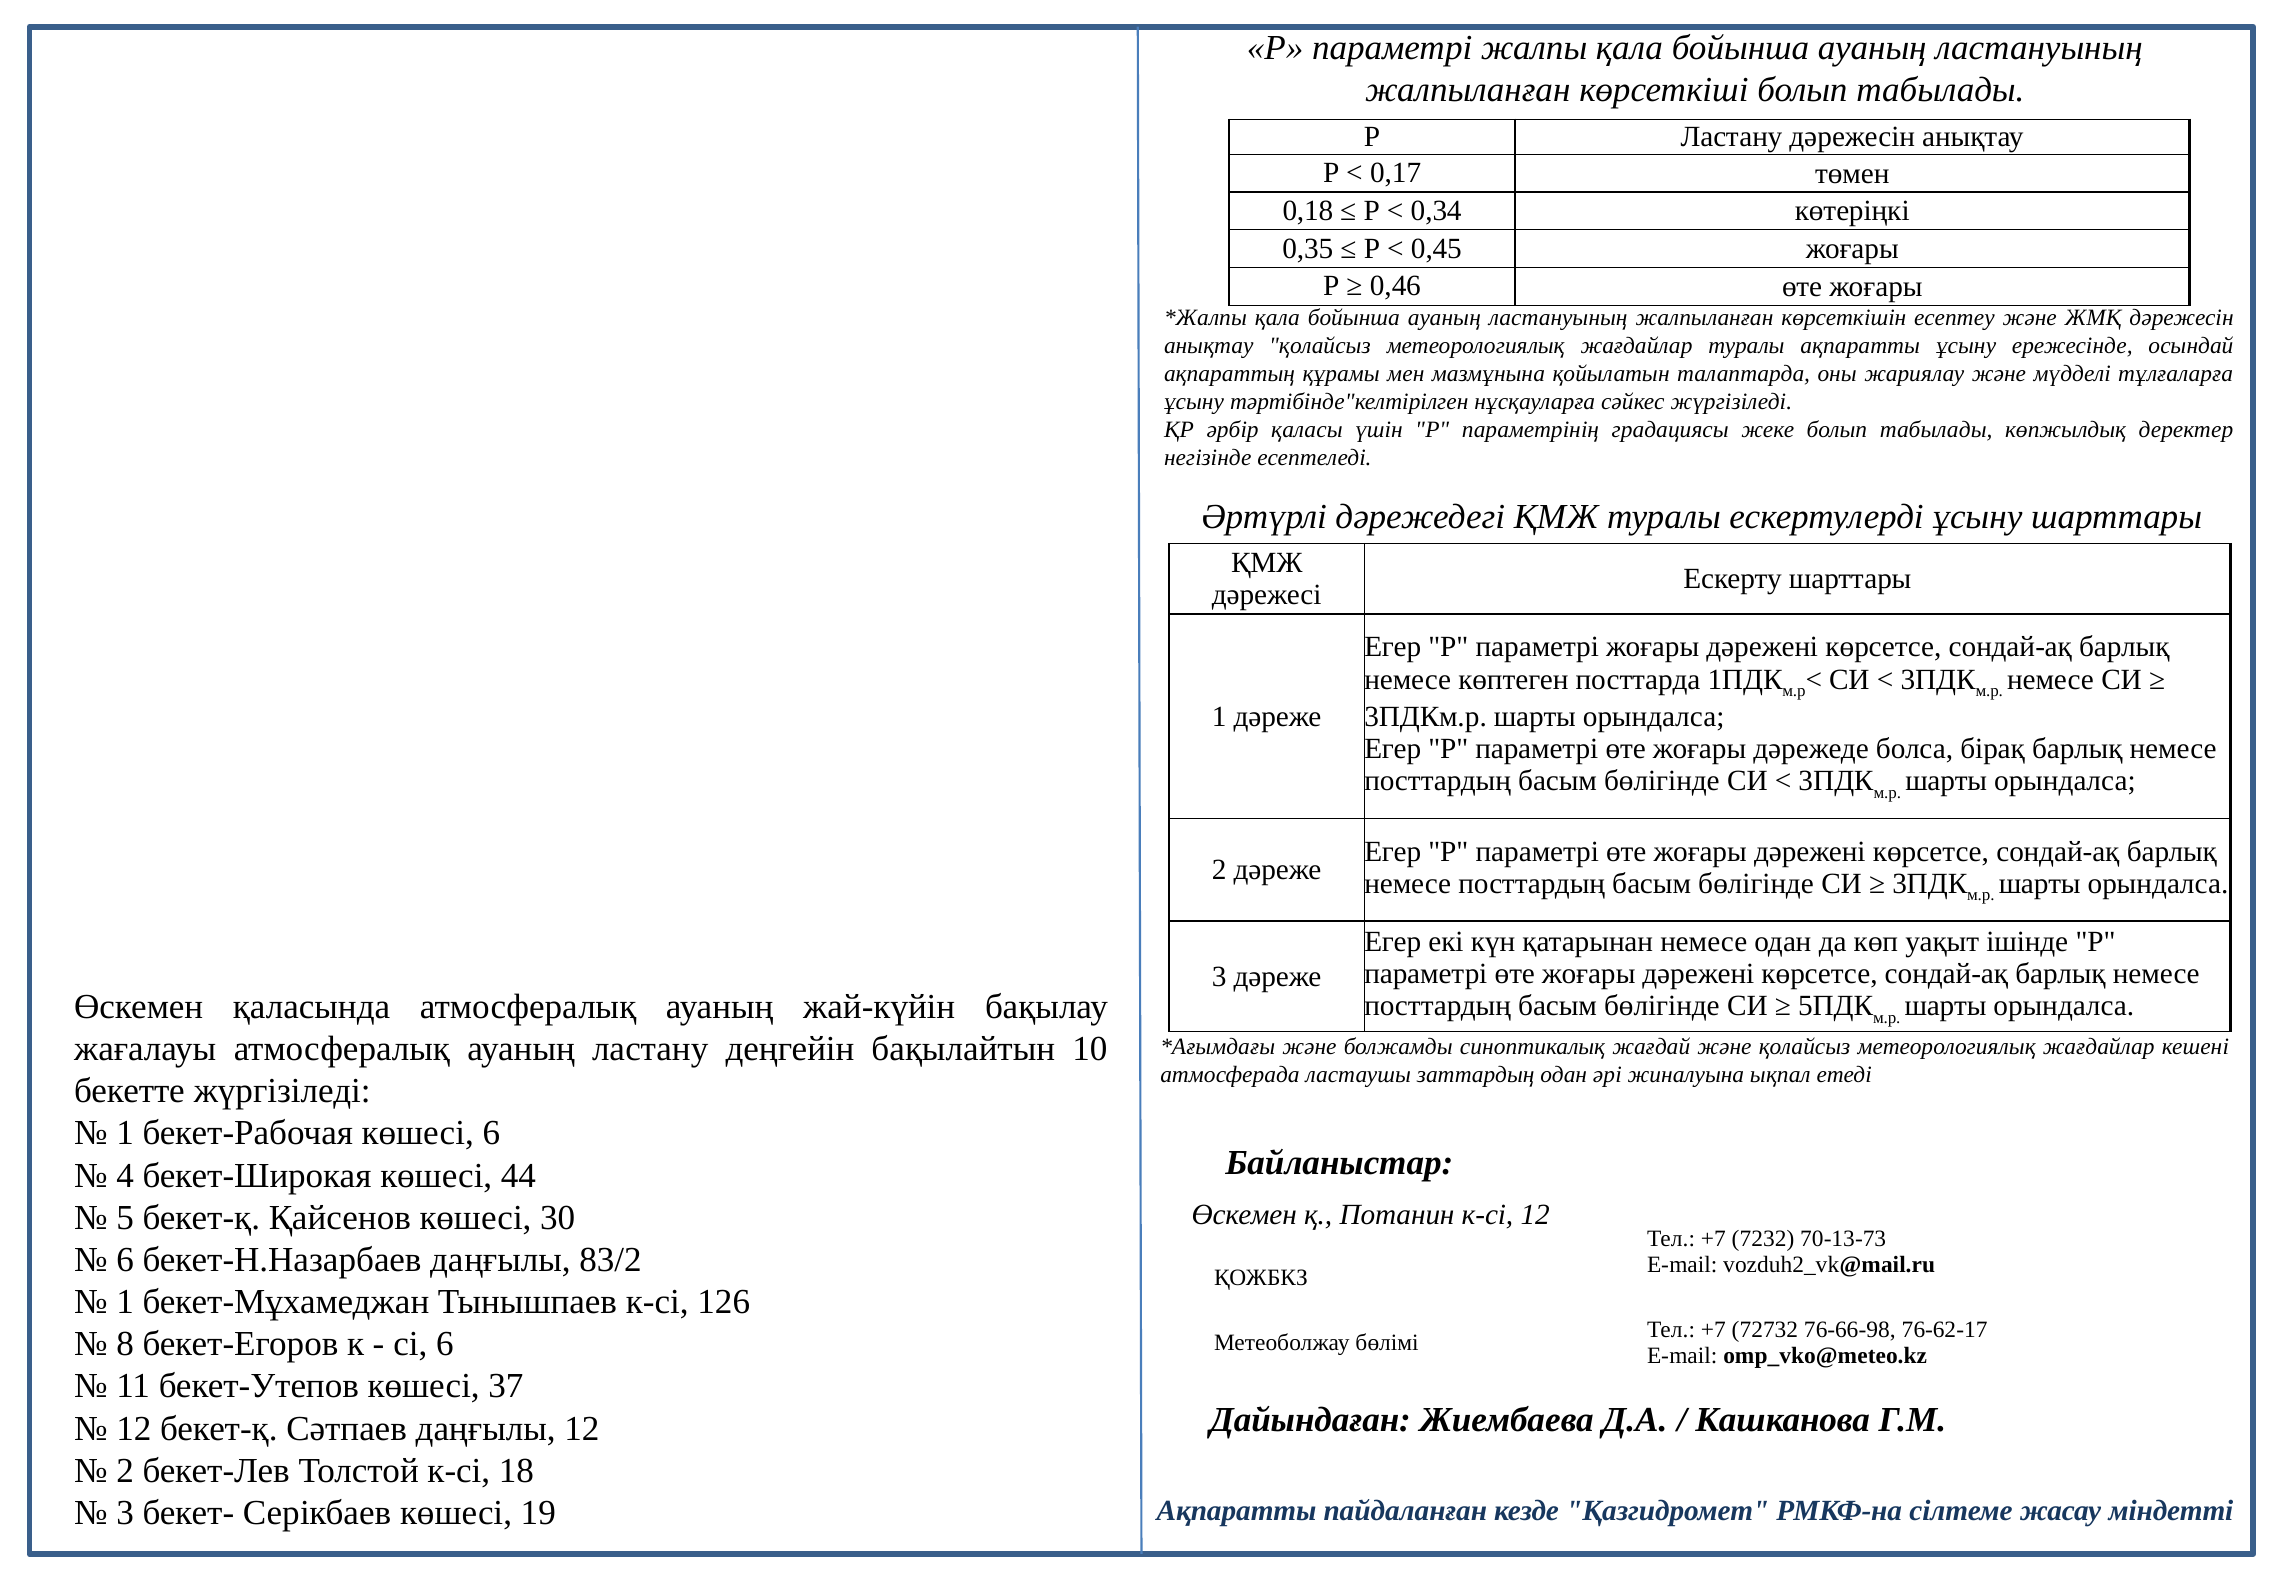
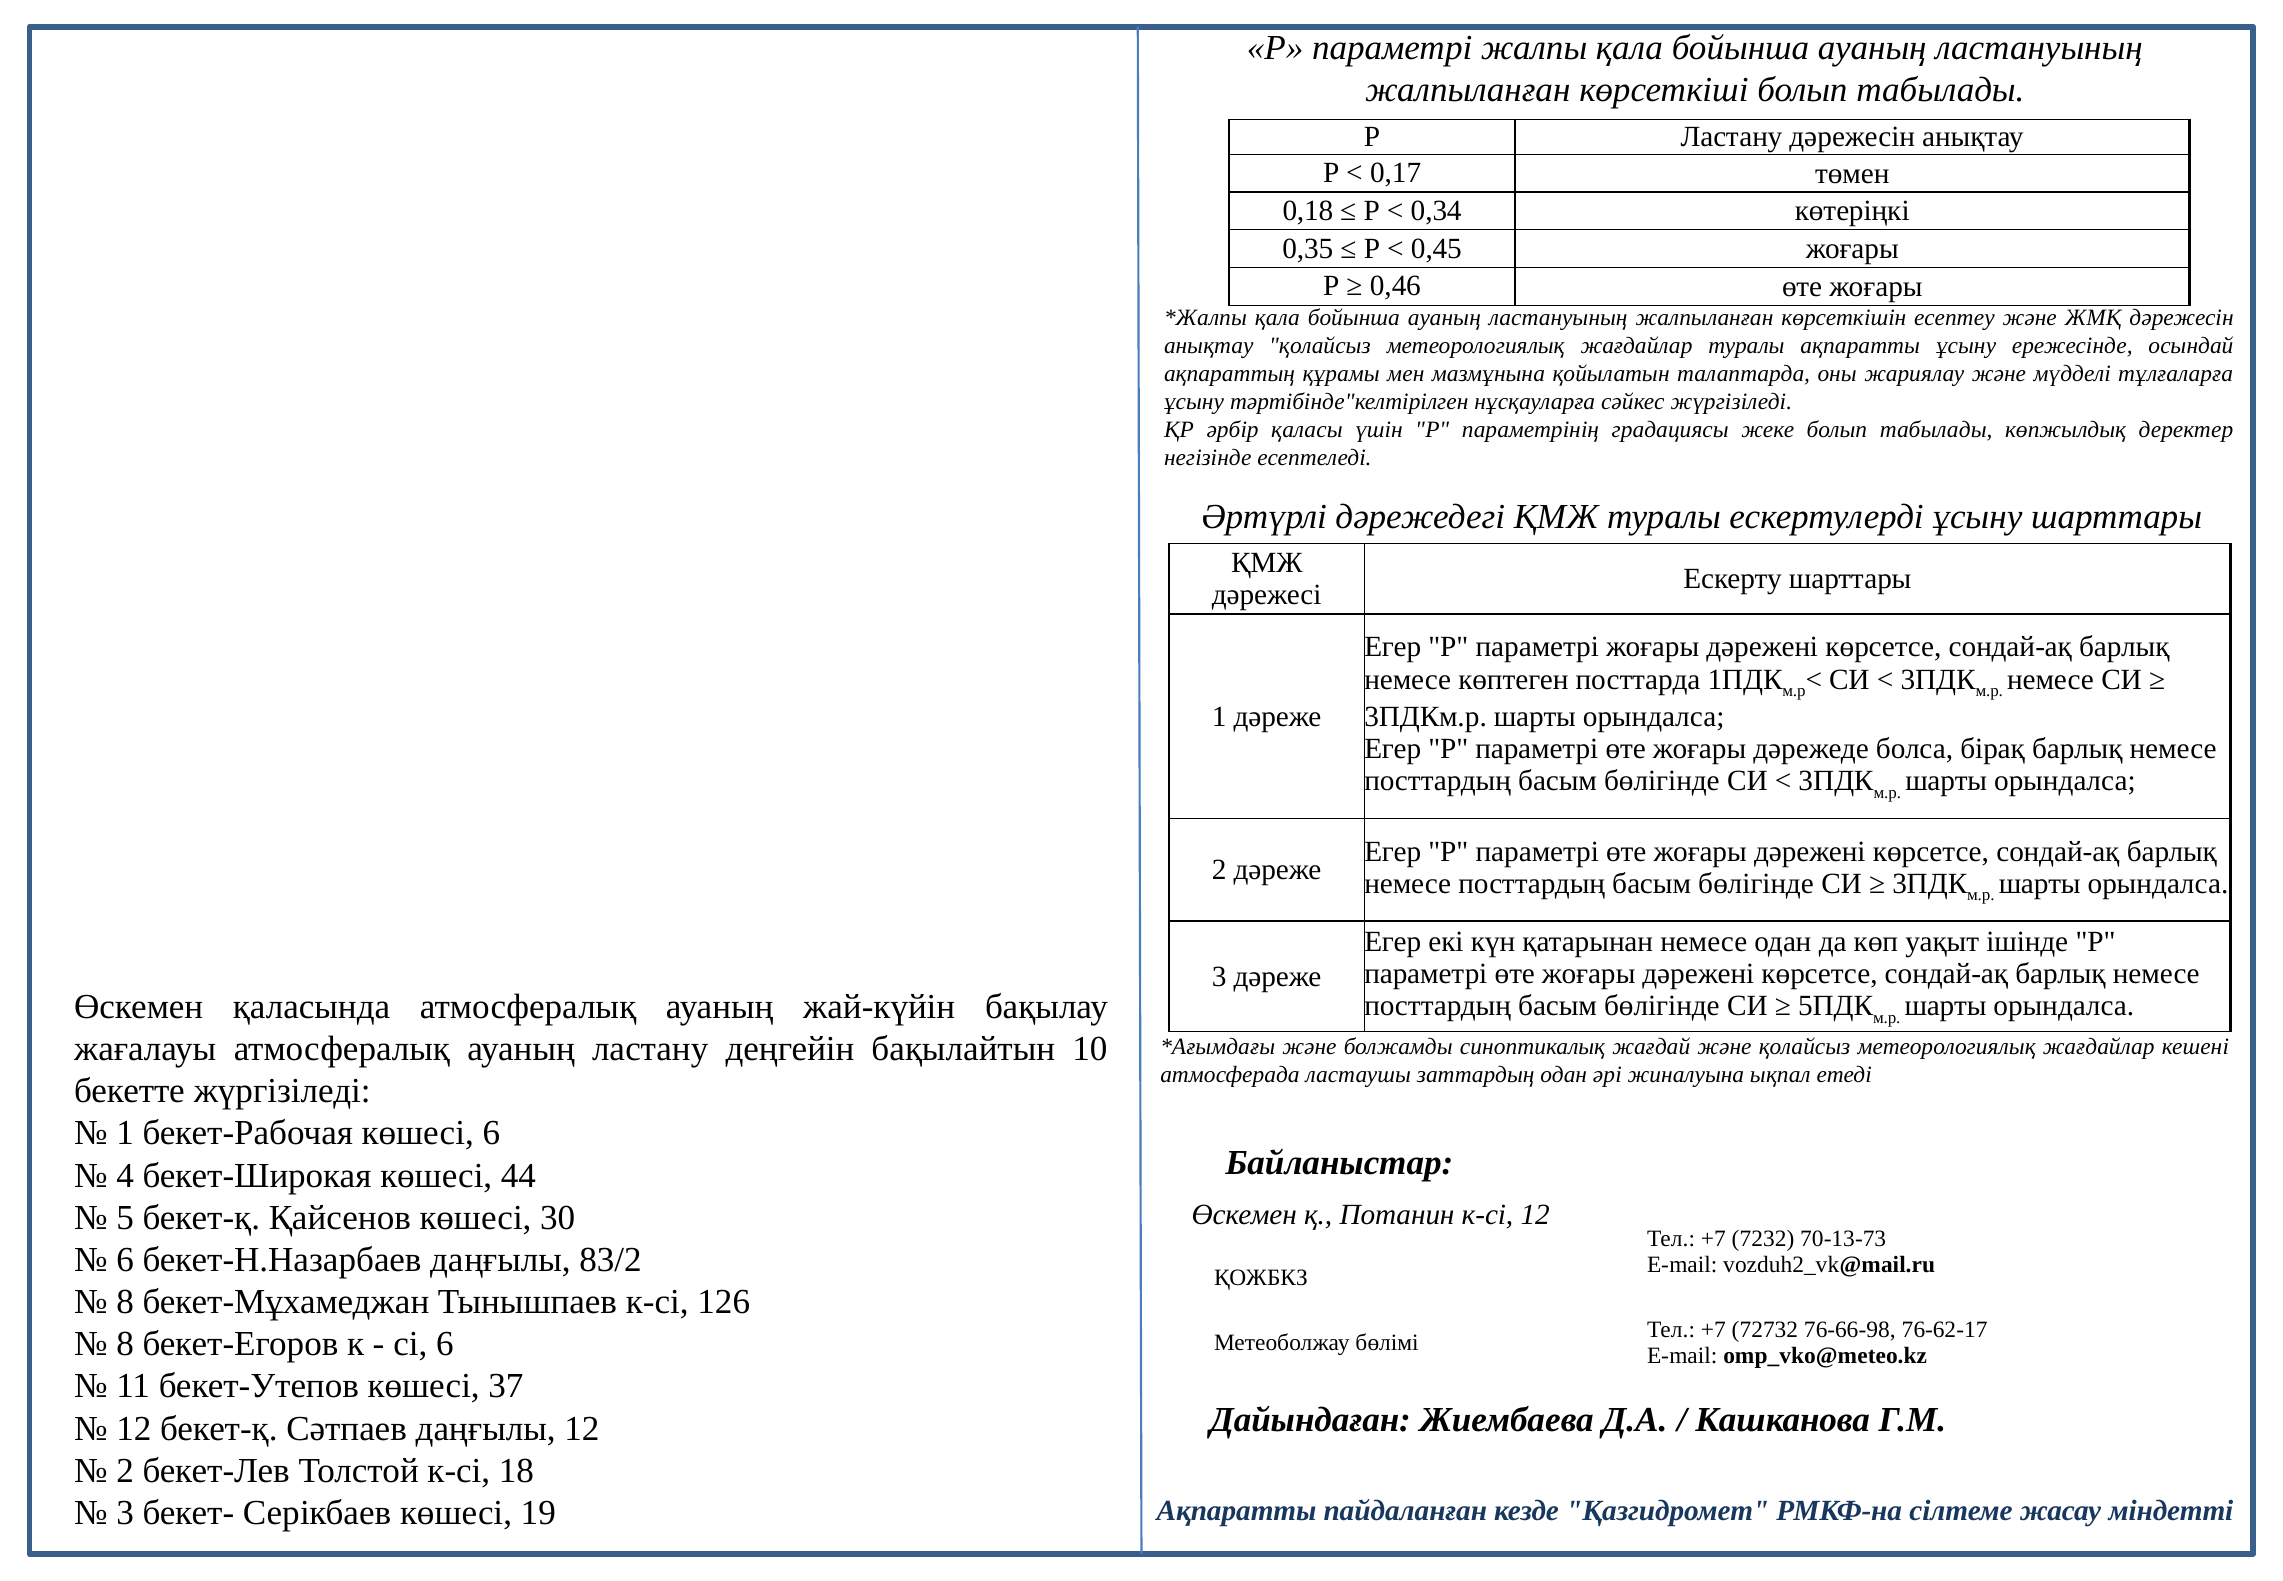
1 at (125, 1302): 1 -> 8
